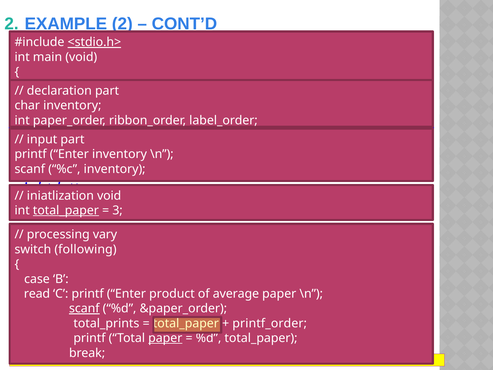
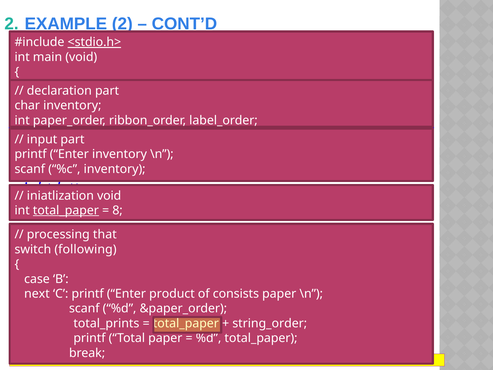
3: 3 -> 8
vary: vary -> that
read: read -> next
average: average -> consists
scanf at (84, 308) underline: present -> none
printf_order: printf_order -> string_order
paper at (165, 338) underline: present -> none
